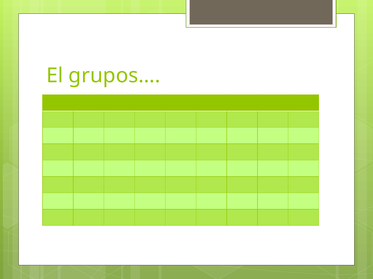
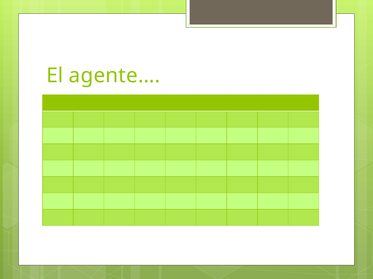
grupos…: grupos… -> agente…
